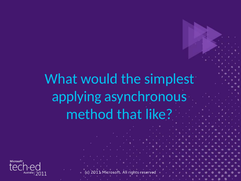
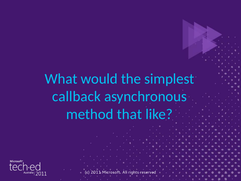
applying: applying -> callback
